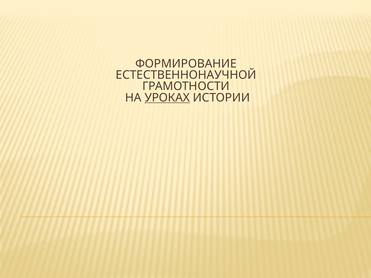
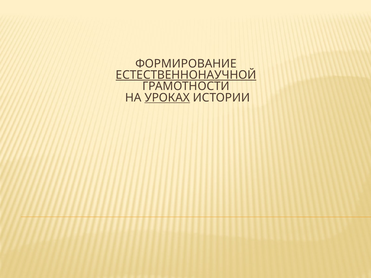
ЕСТЕСТВЕННОНАУЧНОЙ underline: none -> present
